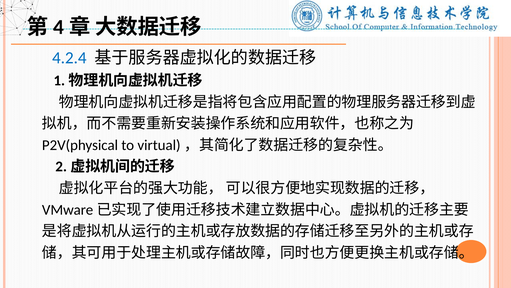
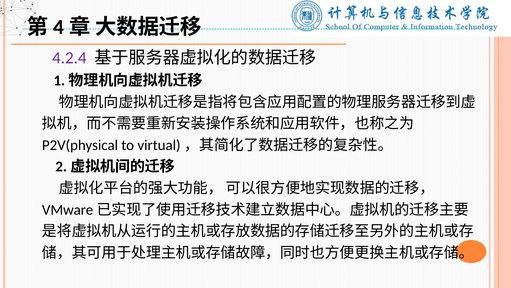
4.2.4 colour: blue -> purple
